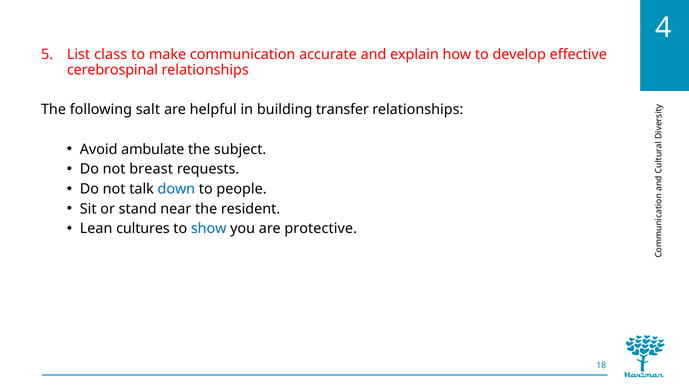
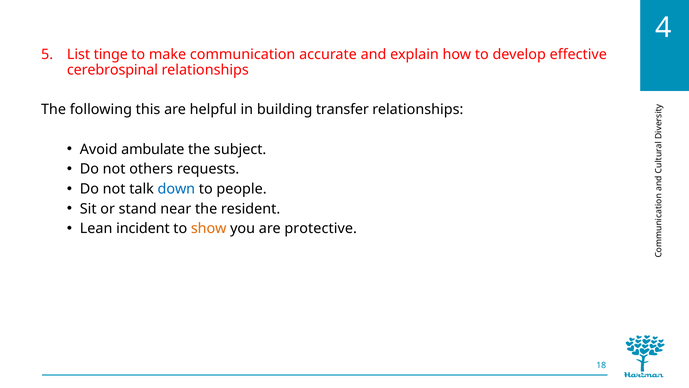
class: class -> tinge
salt: salt -> this
breast: breast -> others
cultures: cultures -> incident
show colour: blue -> orange
